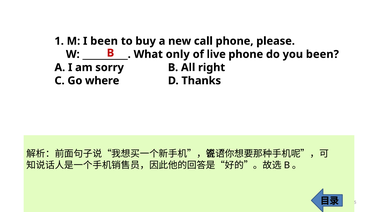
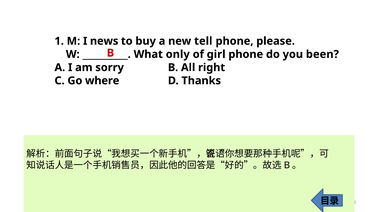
I been: been -> news
call: call -> tell
live: live -> girl
